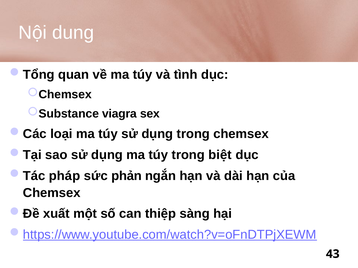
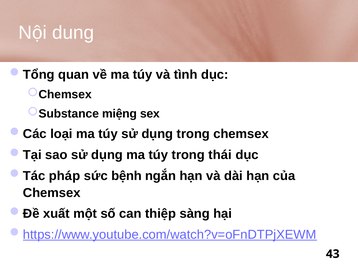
viagra: viagra -> miệng
biệt: biệt -> thái
phản: phản -> bệnh
